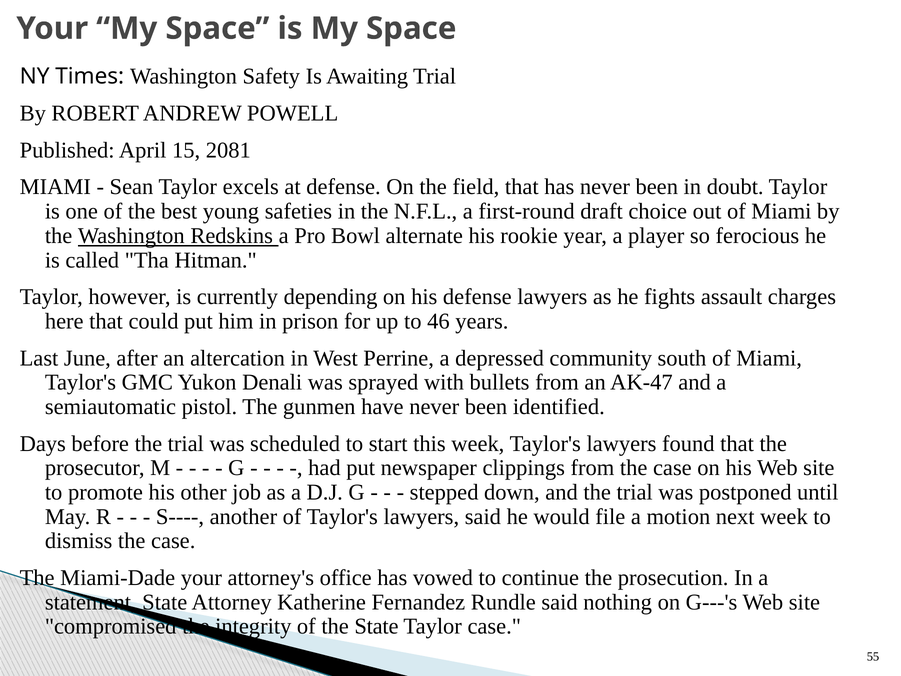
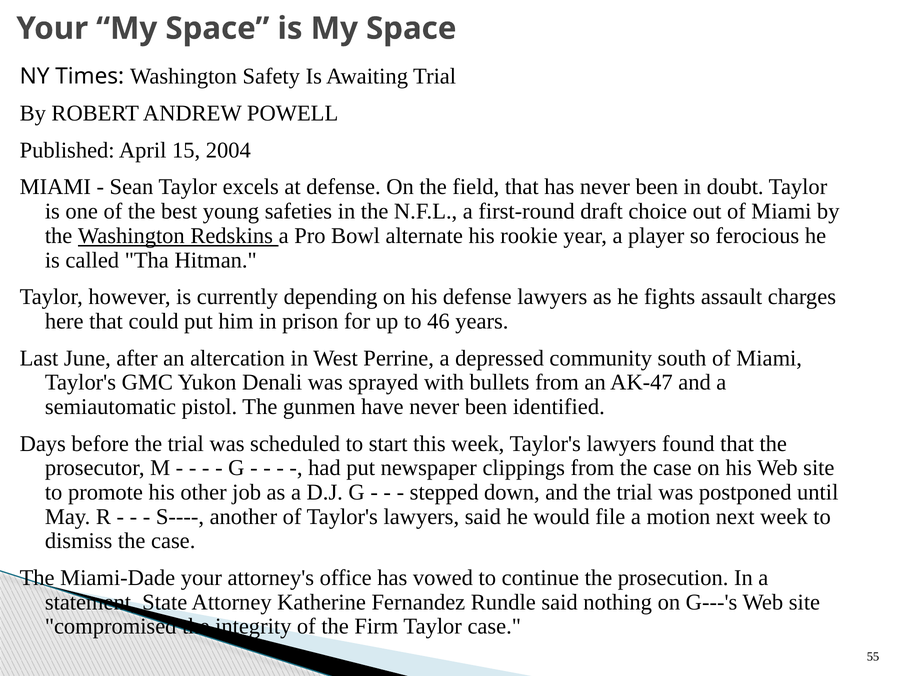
2081: 2081 -> 2004
the State: State -> Firm
